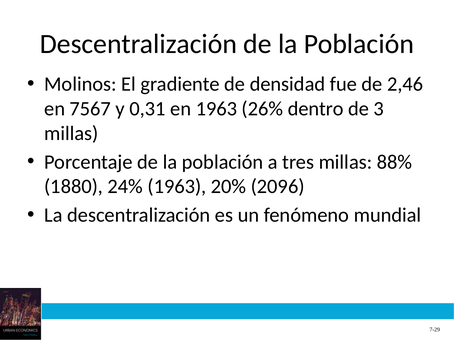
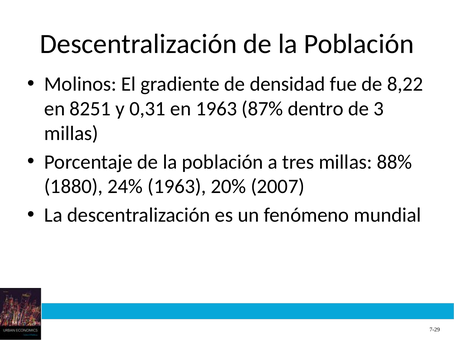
2,46: 2,46 -> 8,22
7567: 7567 -> 8251
26%: 26% -> 87%
2096: 2096 -> 2007
